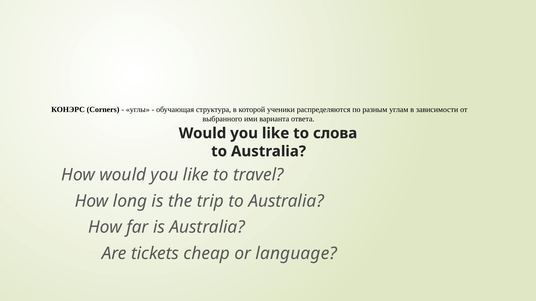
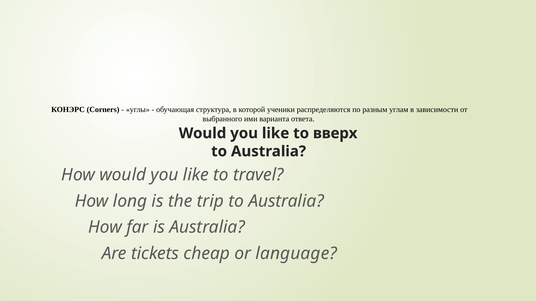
слова: слова -> вверх
